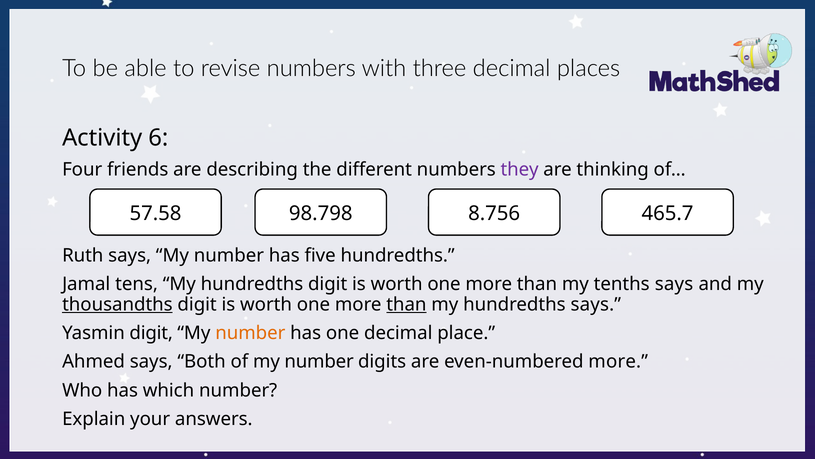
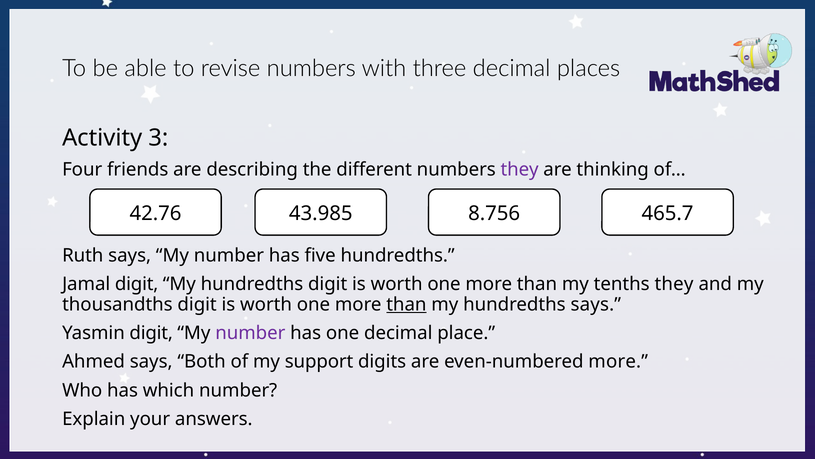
6: 6 -> 3
57.58: 57.58 -> 42.76
98.798: 98.798 -> 43.985
Jamal tens: tens -> digit
tenths says: says -> they
thousandths underline: present -> none
number at (250, 333) colour: orange -> purple
of my number: number -> support
